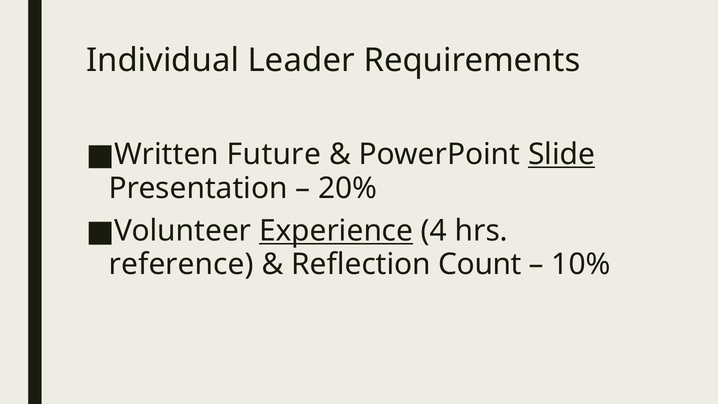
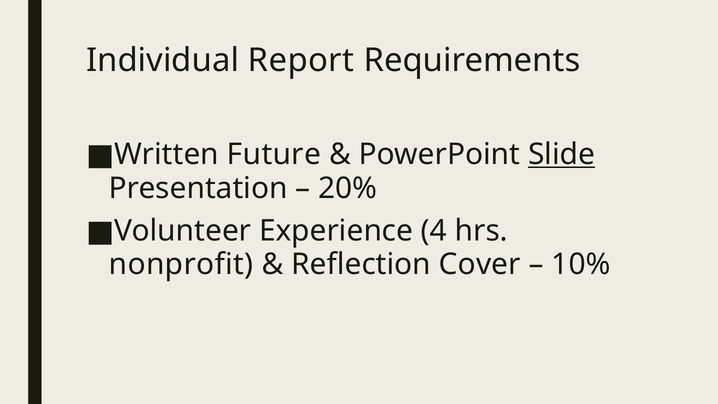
Leader: Leader -> Report
Experience underline: present -> none
reference: reference -> nonprofit
Count: Count -> Cover
